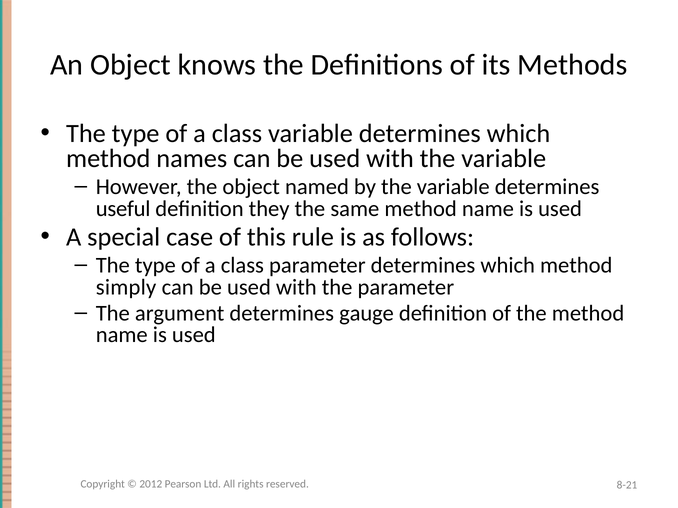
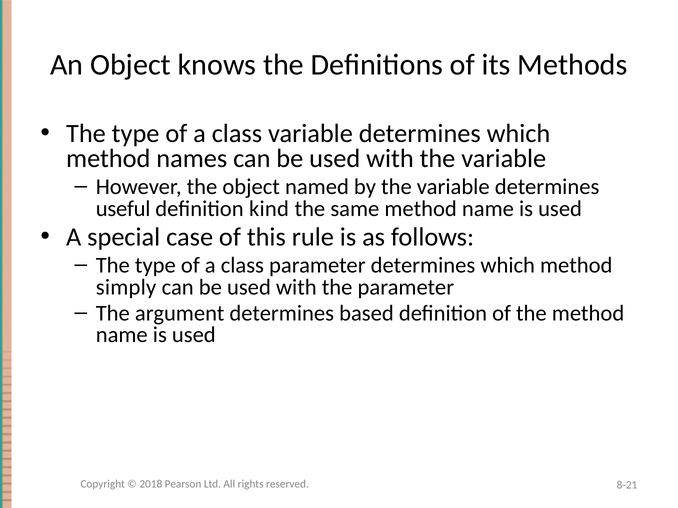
they: they -> kind
gauge: gauge -> based
2012: 2012 -> 2018
